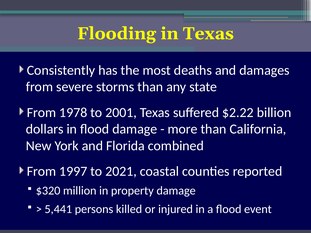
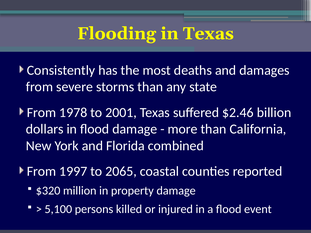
$2.22: $2.22 -> $2.46
2021: 2021 -> 2065
5,441: 5,441 -> 5,100
